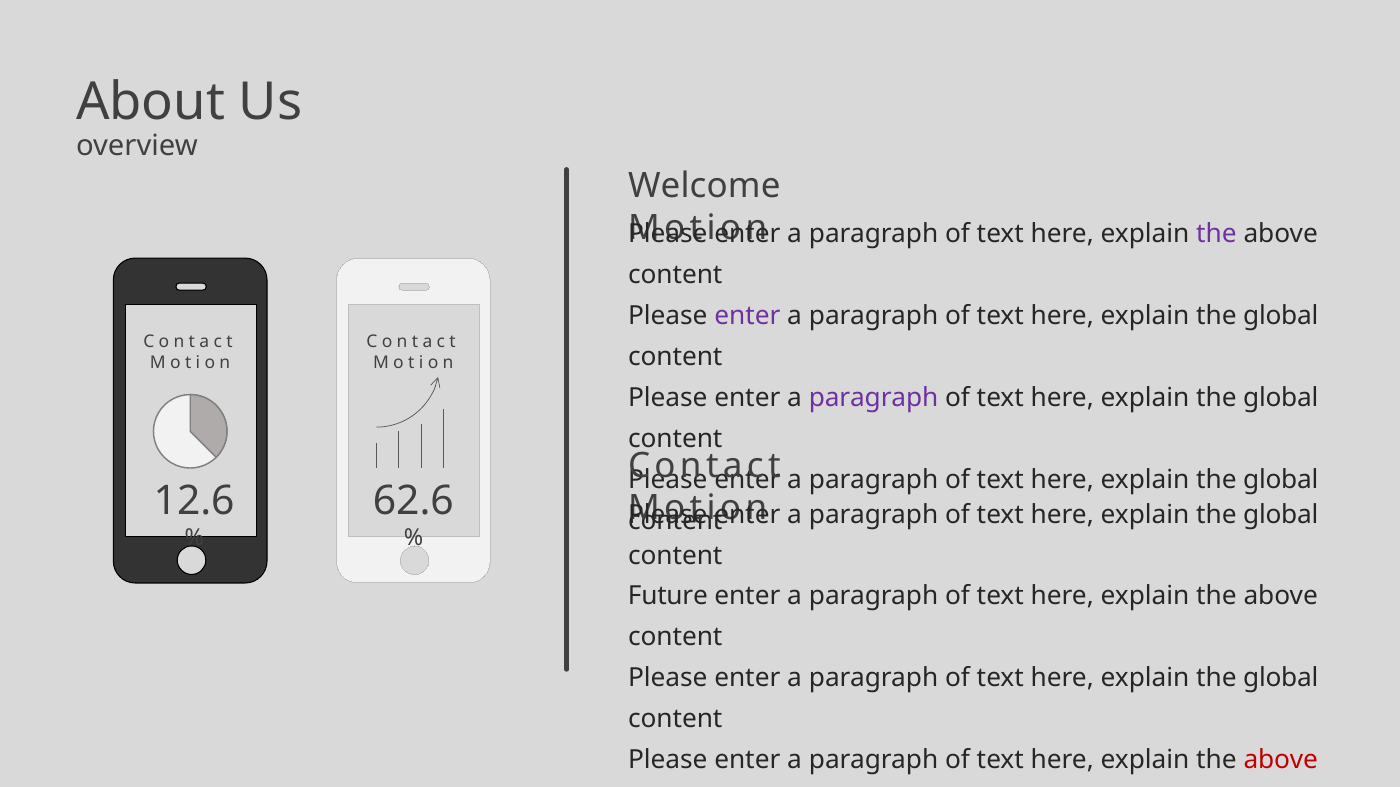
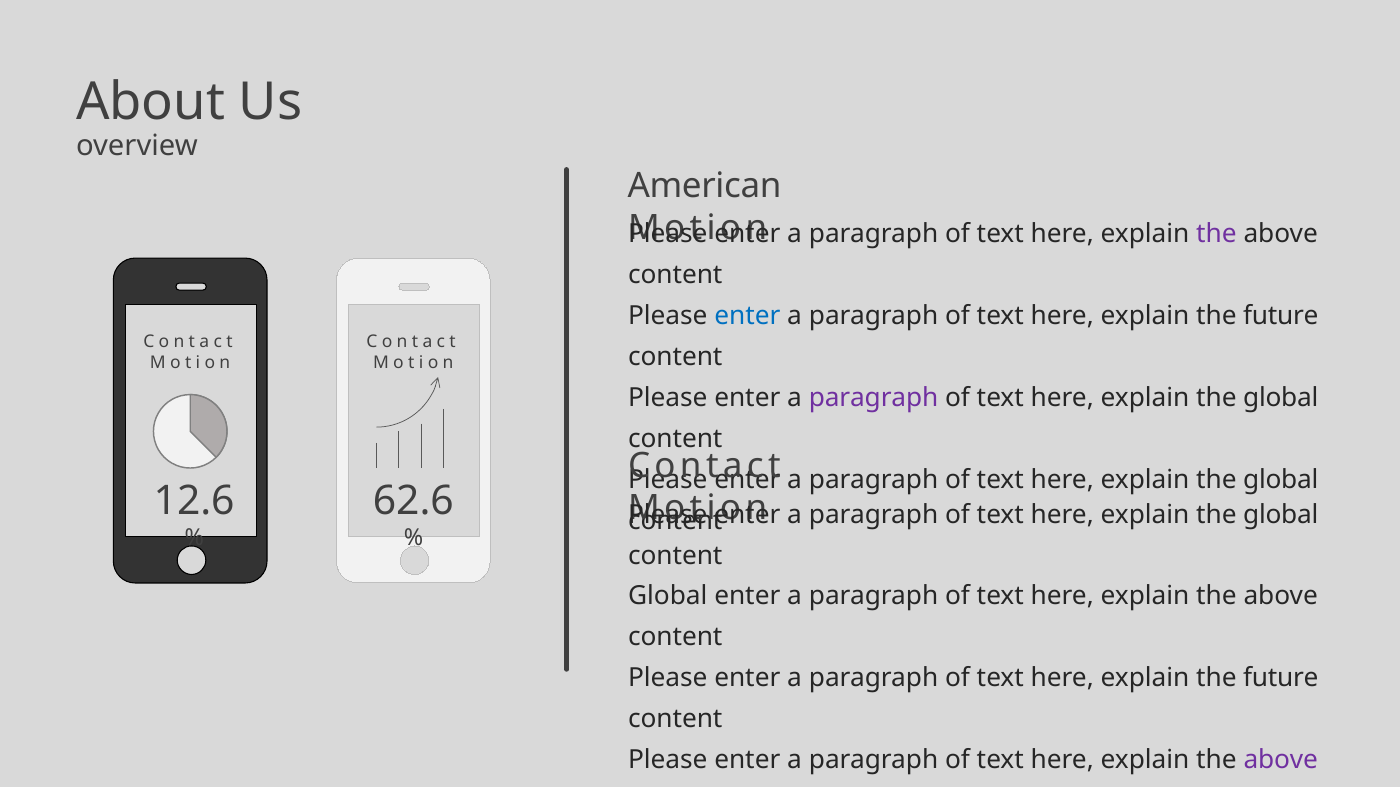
Welcome: Welcome -> American
enter at (747, 316) colour: purple -> blue
global at (1281, 316): global -> future
Future at (668, 597): Future -> Global
global at (1281, 679): global -> future
above at (1281, 760) colour: red -> purple
